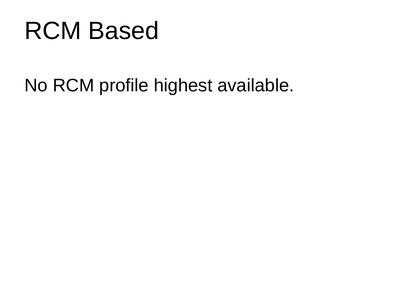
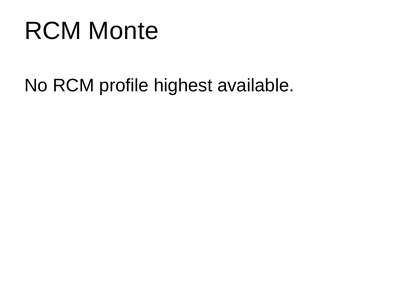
Based: Based -> Monte
